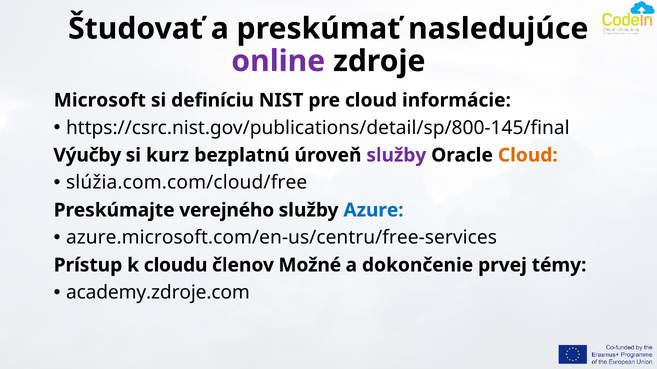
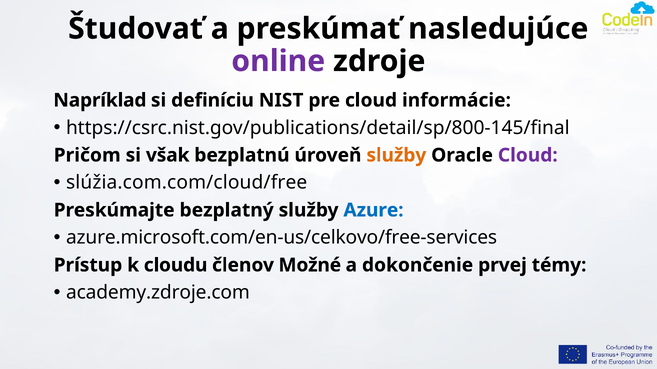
Microsoft: Microsoft -> Napríklad
Výučby: Výučby -> Pričom
kurz: kurz -> však
služby at (396, 155) colour: purple -> orange
Cloud at (528, 155) colour: orange -> purple
verejného: verejného -> bezplatný
azure.microsoft.com/en-us/centru/free-services: azure.microsoft.com/en-us/centru/free-services -> azure.microsoft.com/en-us/celkovo/free-services
